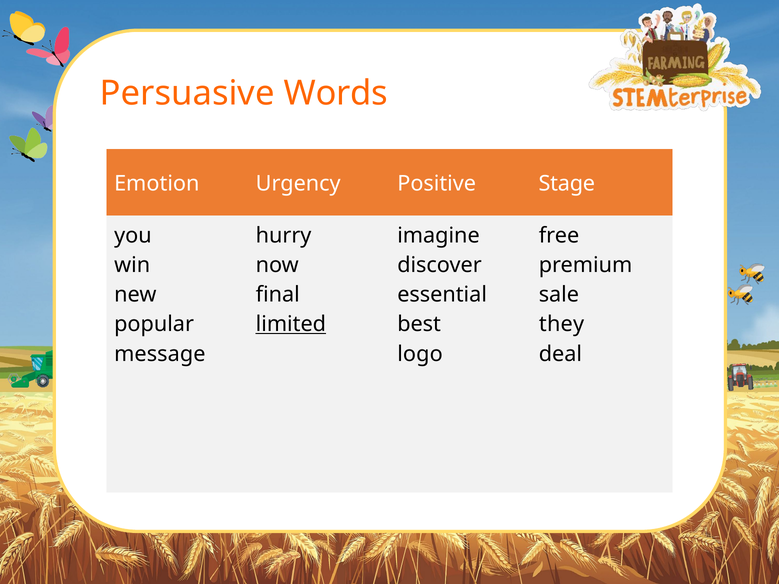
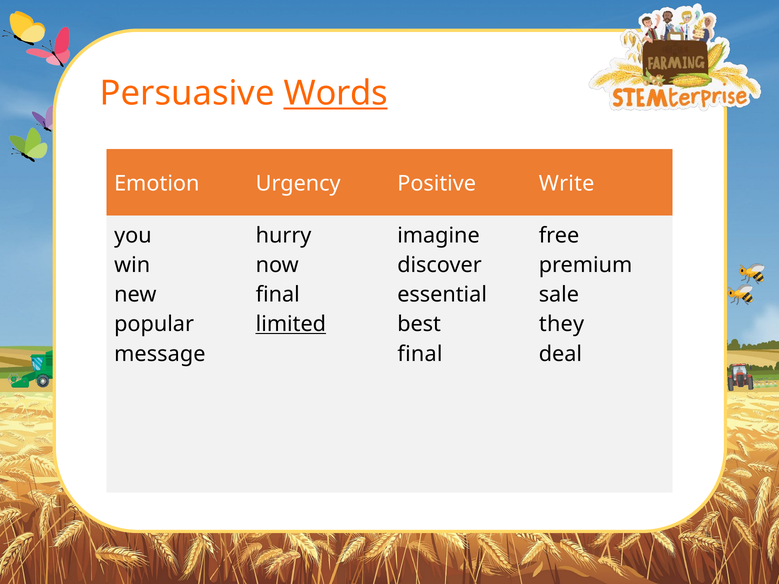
Words underline: none -> present
Stage: Stage -> Write
logo at (420, 354): logo -> final
